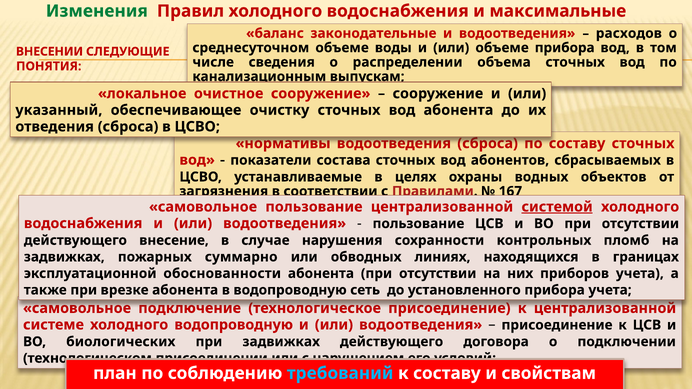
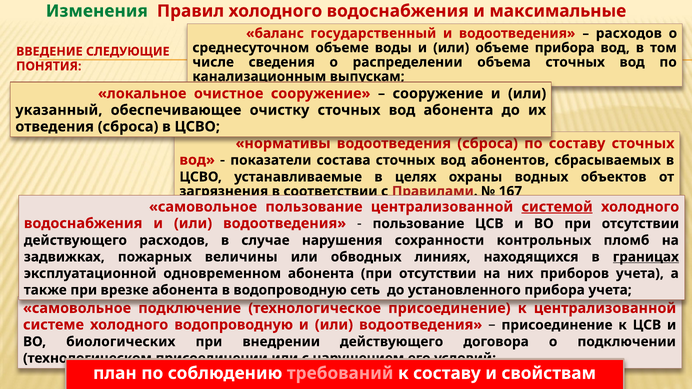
законодательные: законодательные -> государственный
ВНЕСЕНИИ: ВНЕСЕНИИ -> ВВЕДЕНИЕ
действующего внесение: внесение -> расходов
суммарно: суммарно -> величины
границах underline: none -> present
обоснованности: обоснованности -> одновременном
при задвижках: задвижках -> внедрении
требований colour: light blue -> pink
